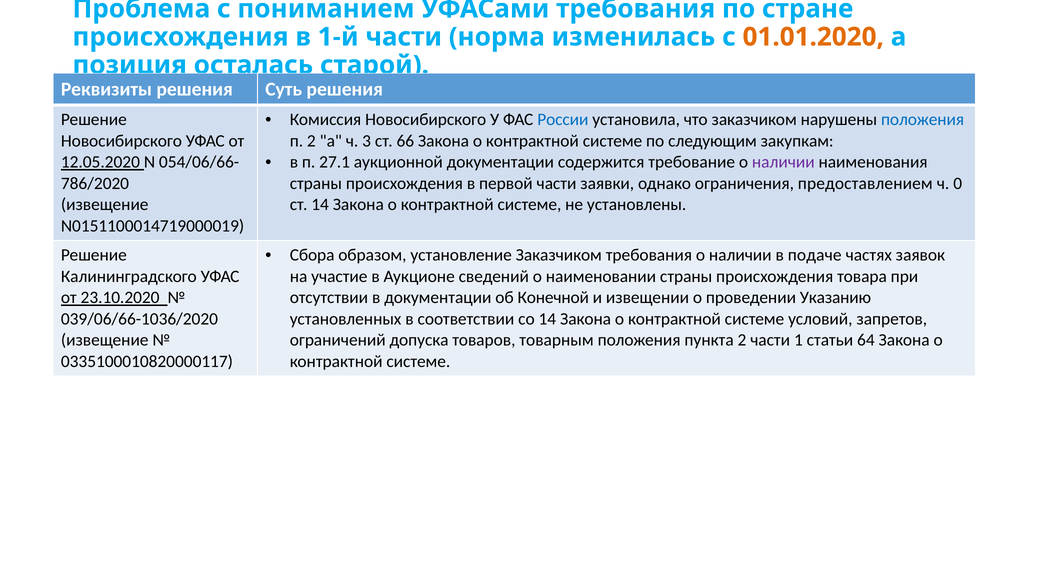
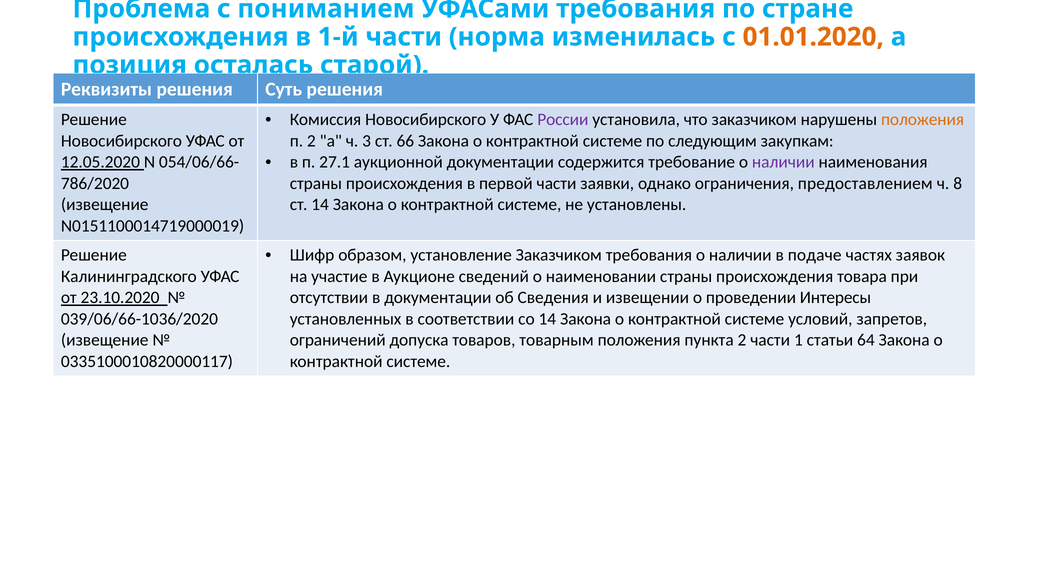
России colour: blue -> purple
положения at (923, 120) colour: blue -> orange
0: 0 -> 8
Сбора: Сбора -> Шифр
Конечной: Конечной -> Сведения
Указанию: Указанию -> Интересы
